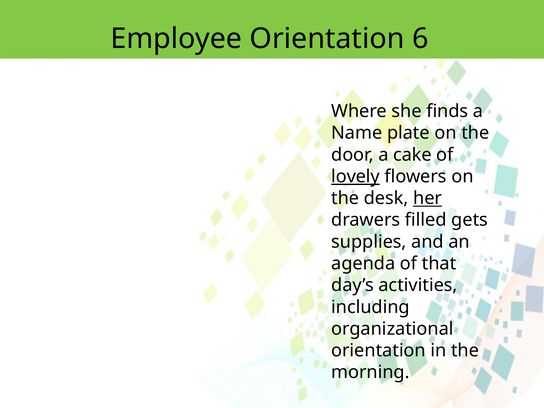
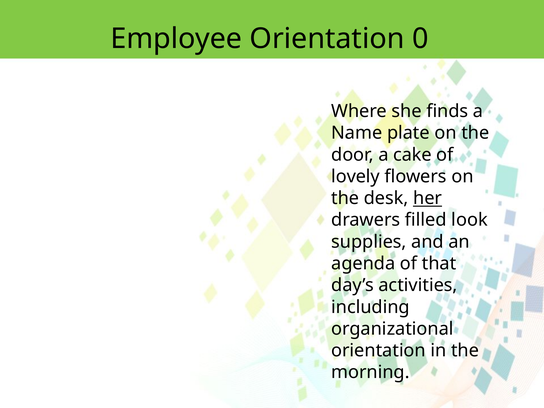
6: 6 -> 0
lovely underline: present -> none
gets: gets -> look
